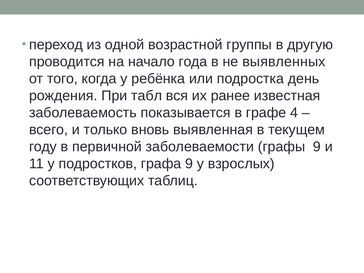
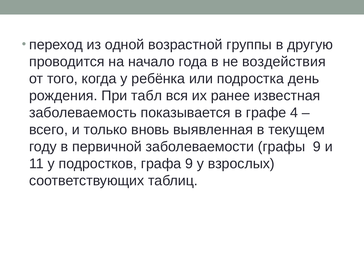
выявленных: выявленных -> воздействия
